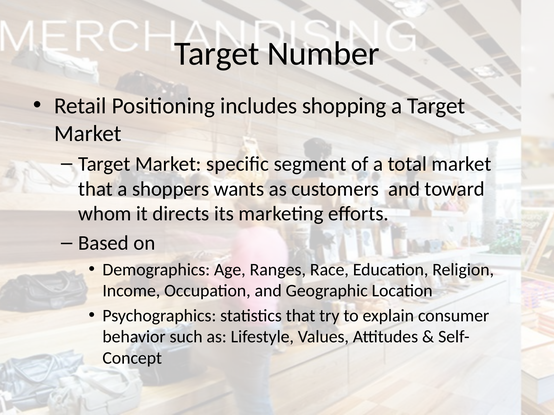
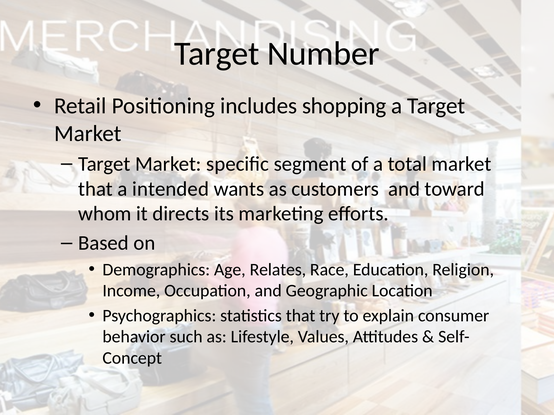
shoppers: shoppers -> intended
Ranges: Ranges -> Relates
